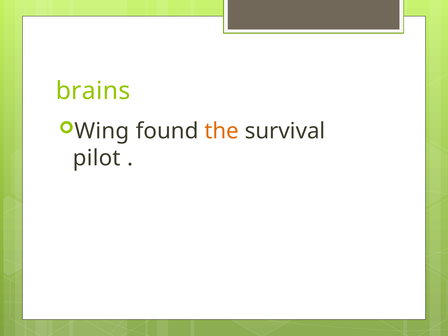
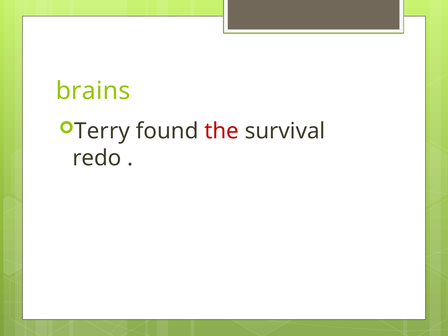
Wing: Wing -> Terry
the colour: orange -> red
pilot: pilot -> redo
